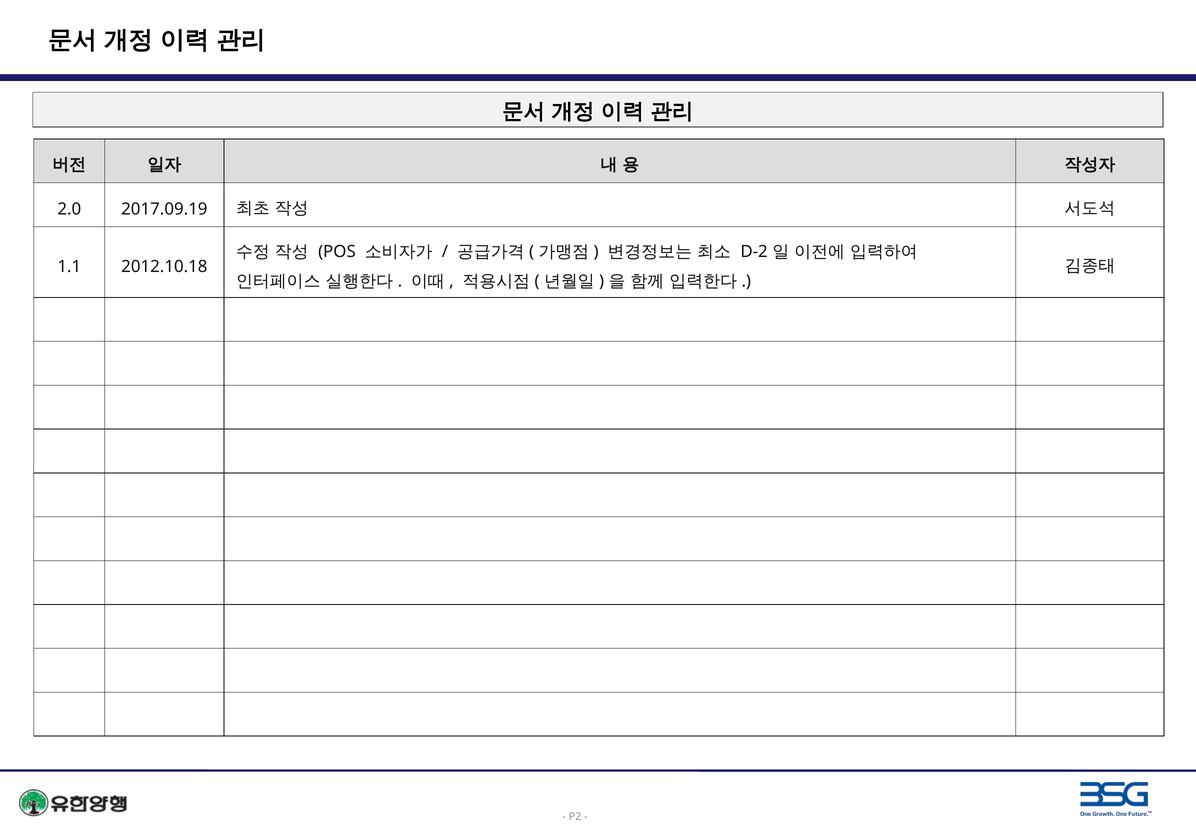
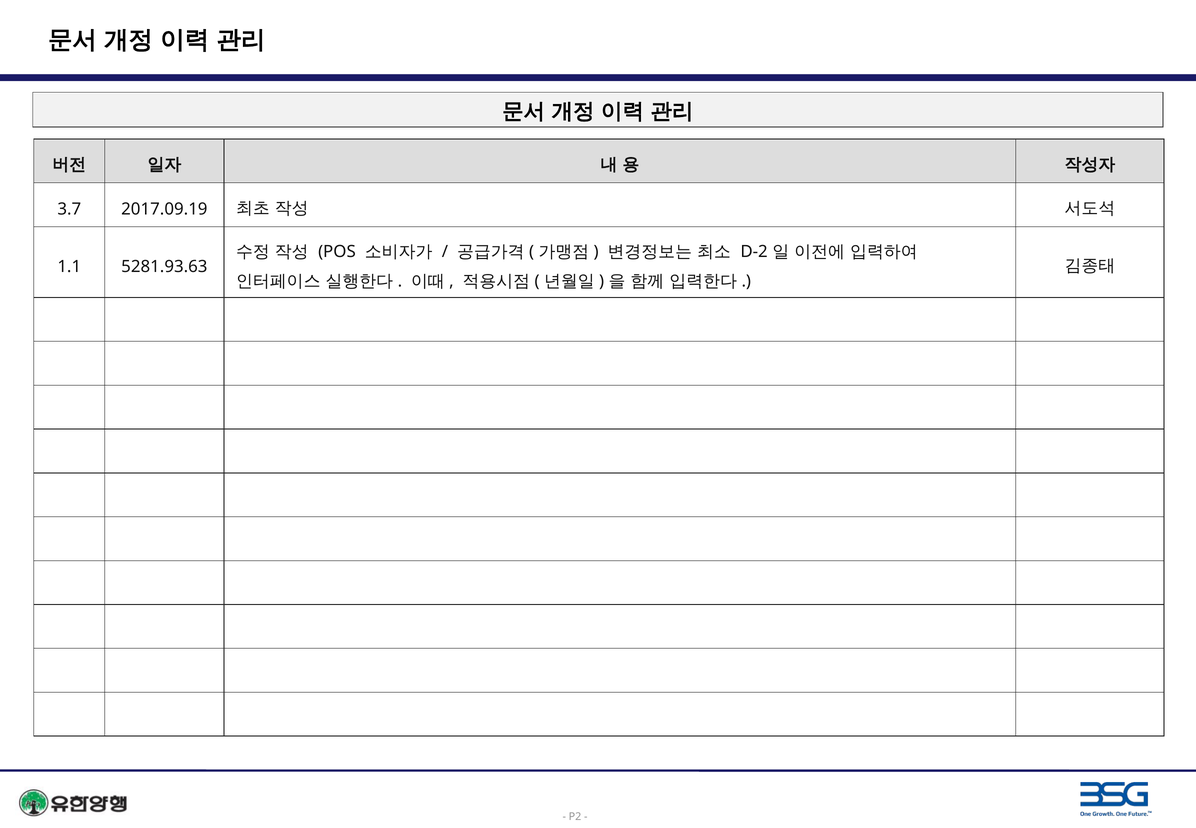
2.0: 2.0 -> 3.7
2012.10.18: 2012.10.18 -> 5281.93.63
